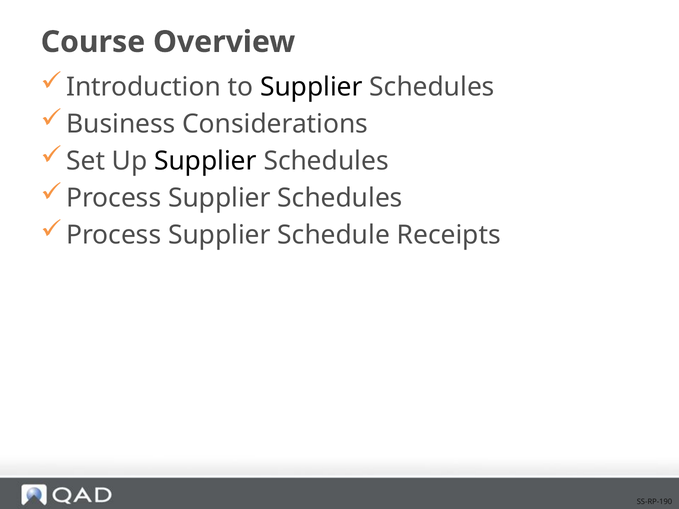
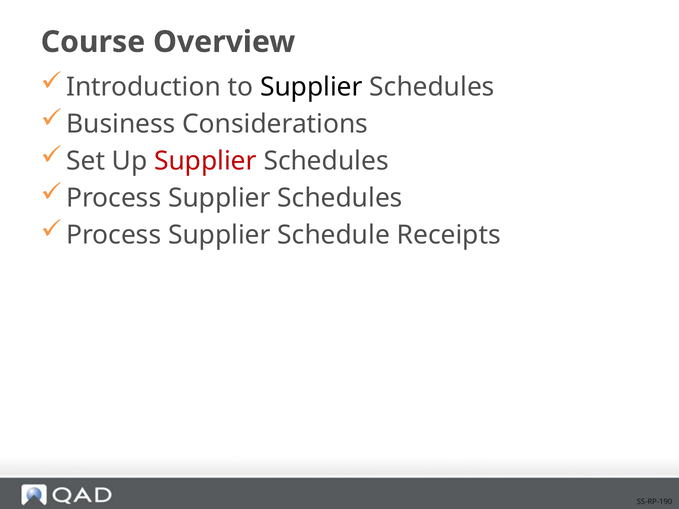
Supplier at (205, 161) colour: black -> red
